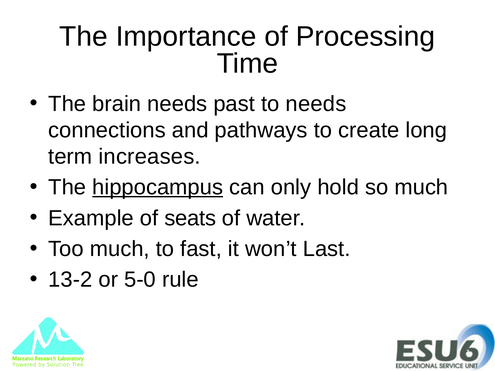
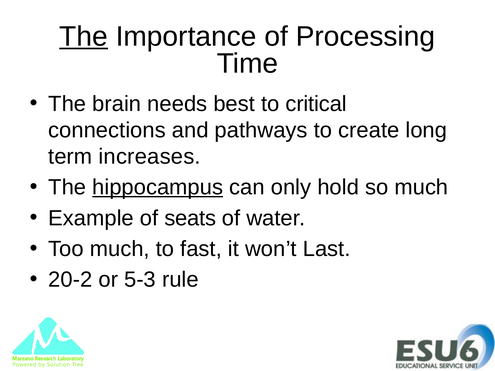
The at (84, 36) underline: none -> present
past: past -> best
to needs: needs -> critical
13-2: 13-2 -> 20-2
5-0: 5-0 -> 5-3
